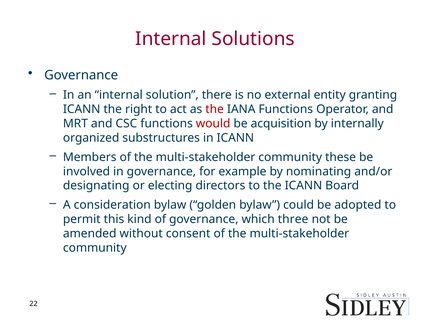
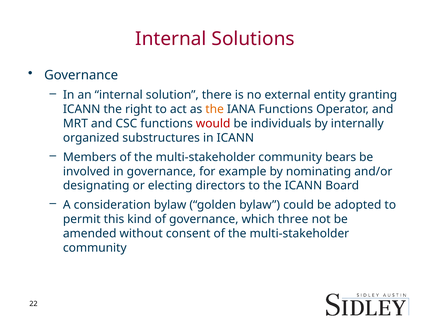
the at (215, 110) colour: red -> orange
acquisition: acquisition -> individuals
these: these -> bears
